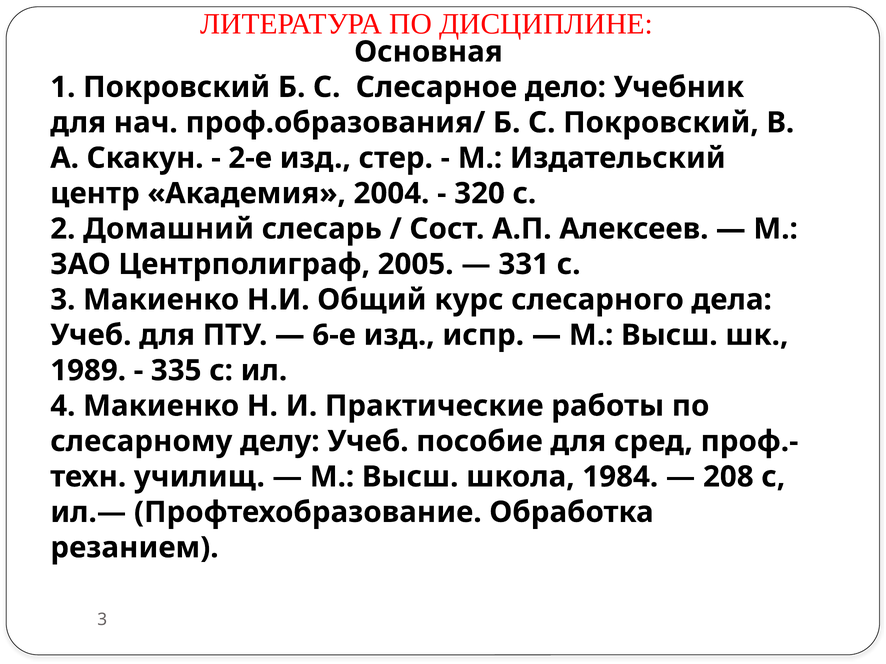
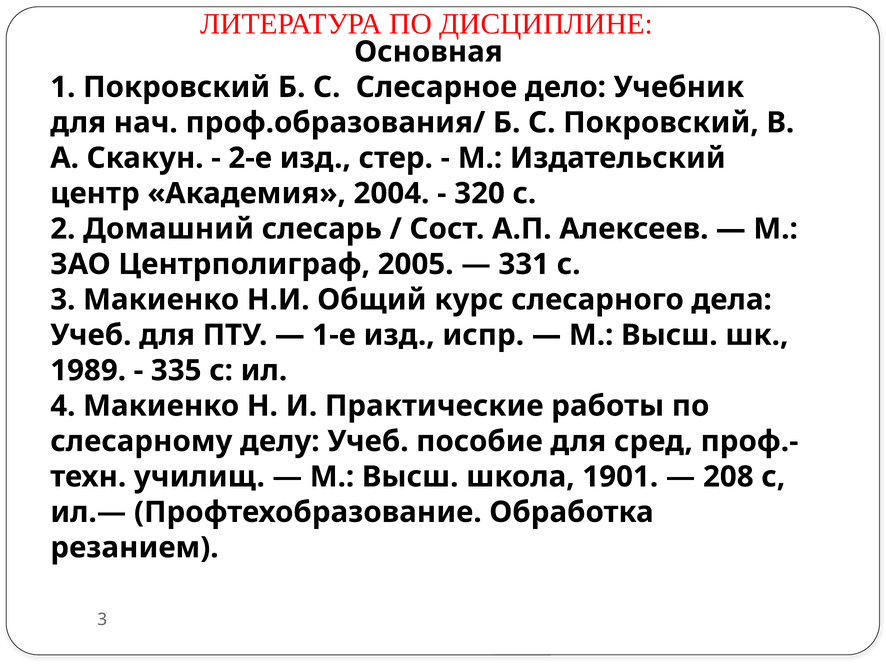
6-е: 6-е -> 1-е
1984: 1984 -> 1901
